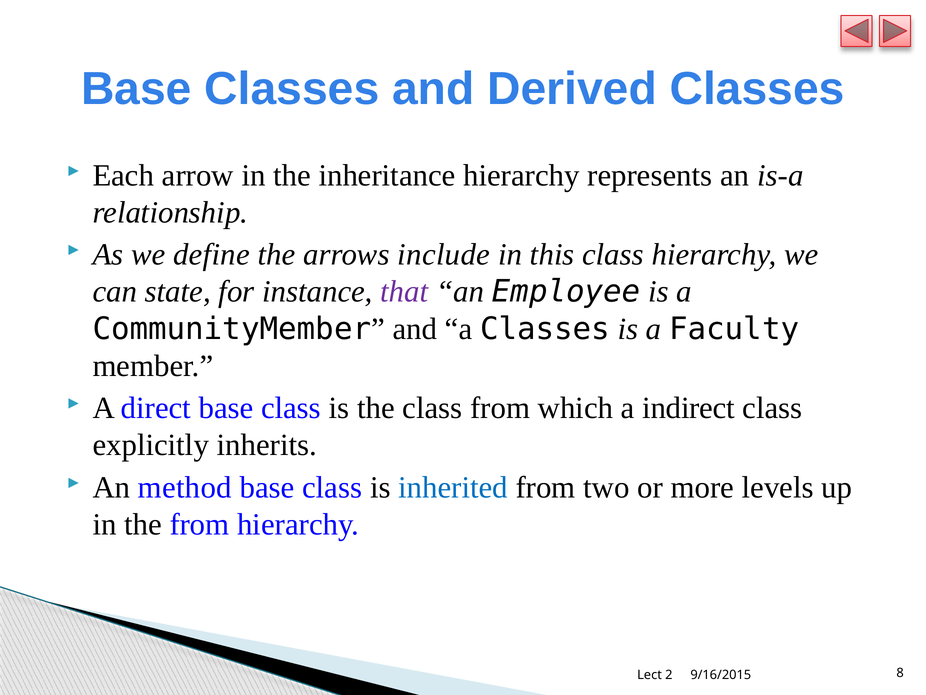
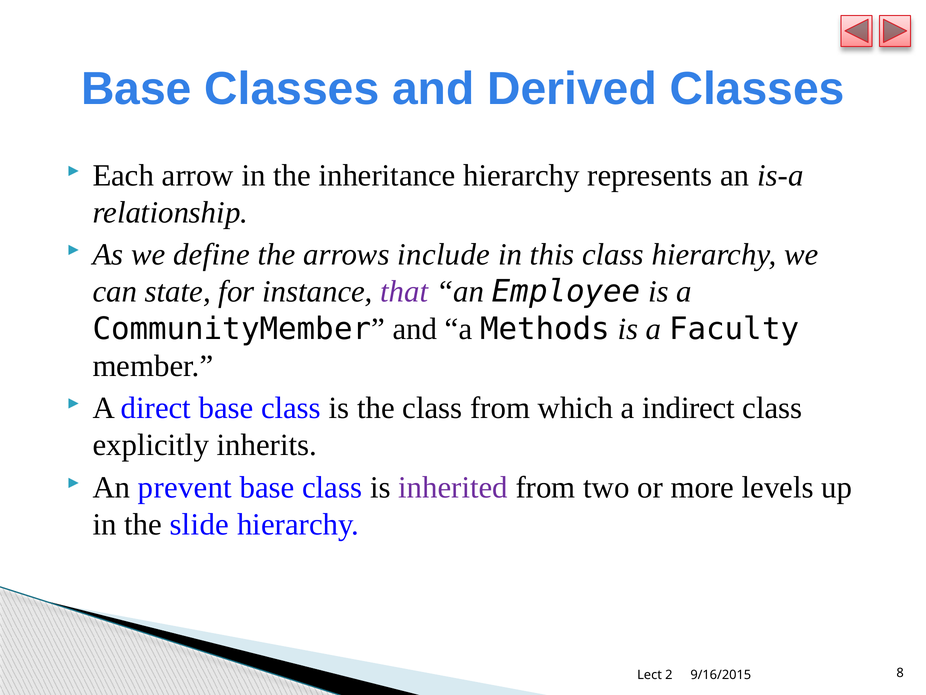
a Classes: Classes -> Methods
method: method -> prevent
inherited colour: blue -> purple
the from: from -> slide
